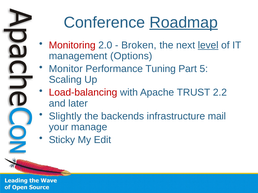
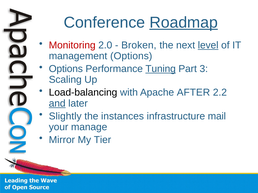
Monitor at (66, 69): Monitor -> Options
Tuning underline: none -> present
5: 5 -> 3
Load-balancing colour: red -> black
TRUST: TRUST -> AFTER
and underline: none -> present
backends: backends -> instances
Sticky: Sticky -> Mirror
Edit: Edit -> Tier
